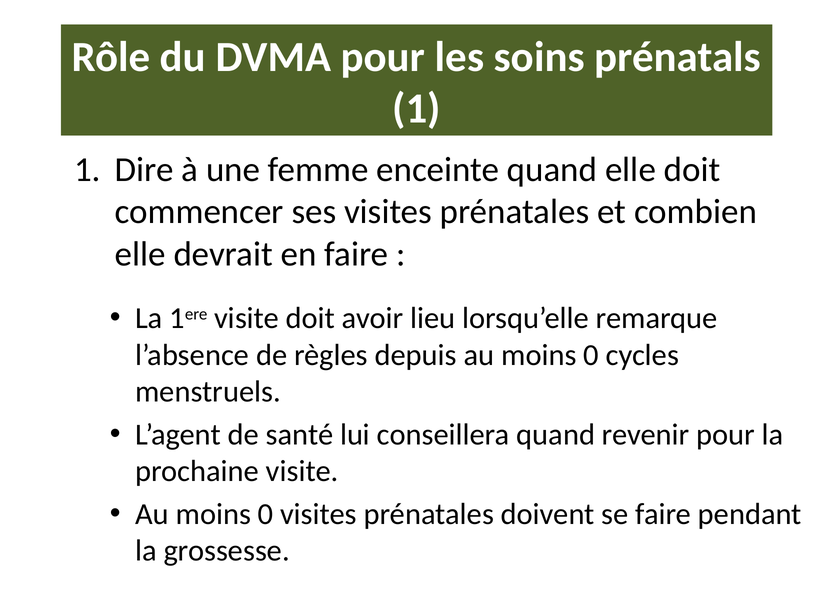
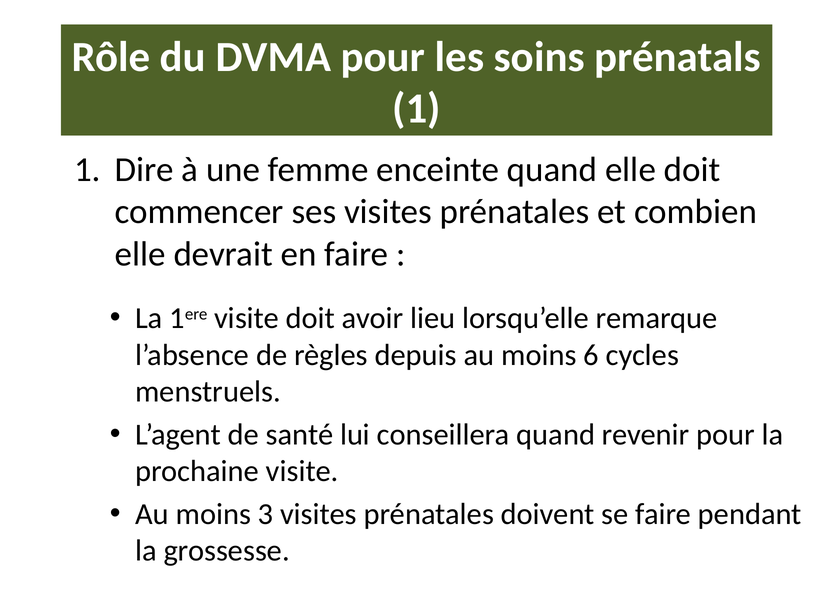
depuis au moins 0: 0 -> 6
0 at (266, 514): 0 -> 3
